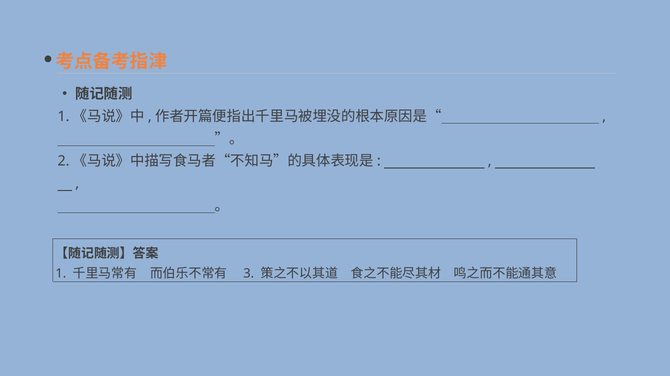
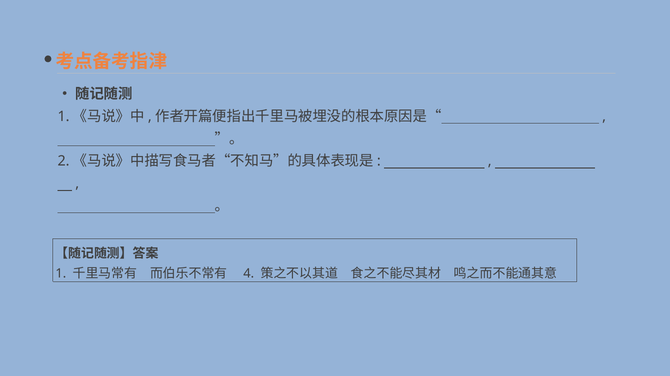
3: 3 -> 4
